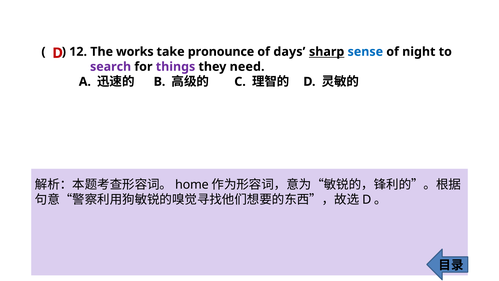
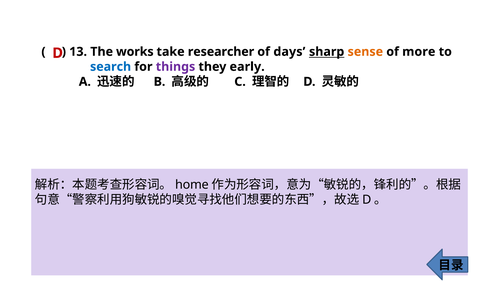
12: 12 -> 13
pronounce: pronounce -> researcher
sense colour: blue -> orange
night: night -> more
search colour: purple -> blue
need: need -> early
